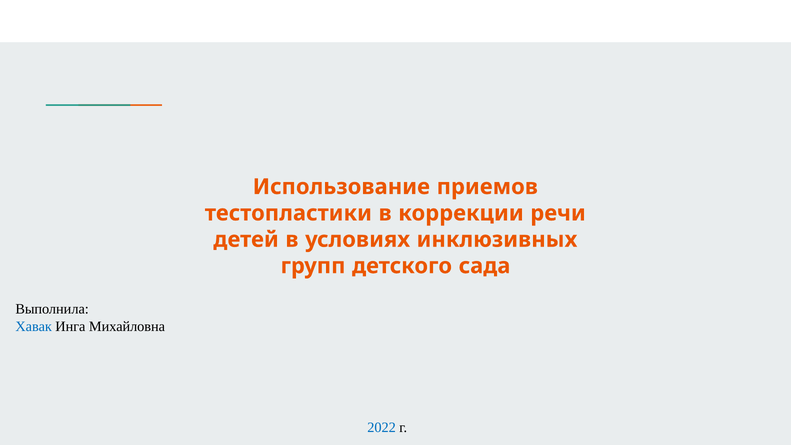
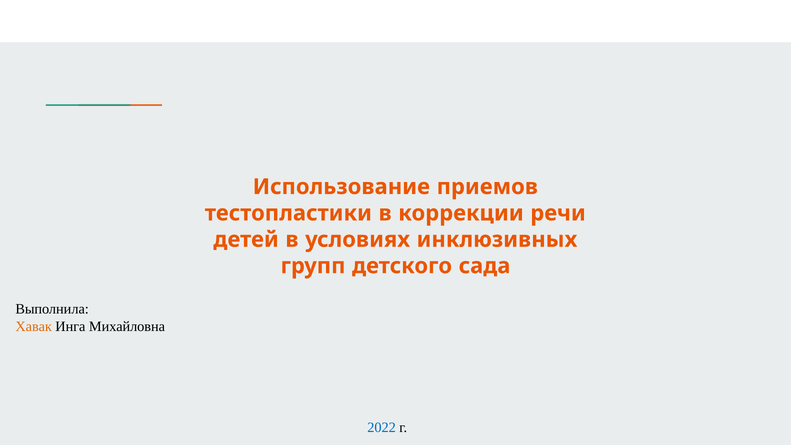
Хавак colour: blue -> orange
